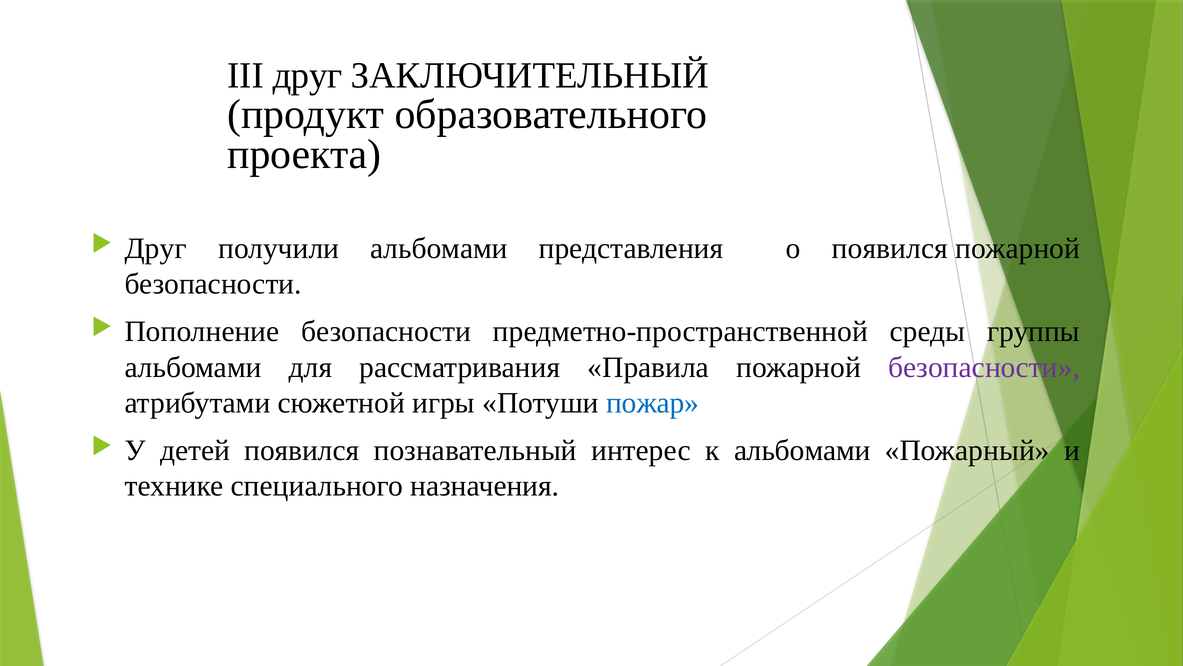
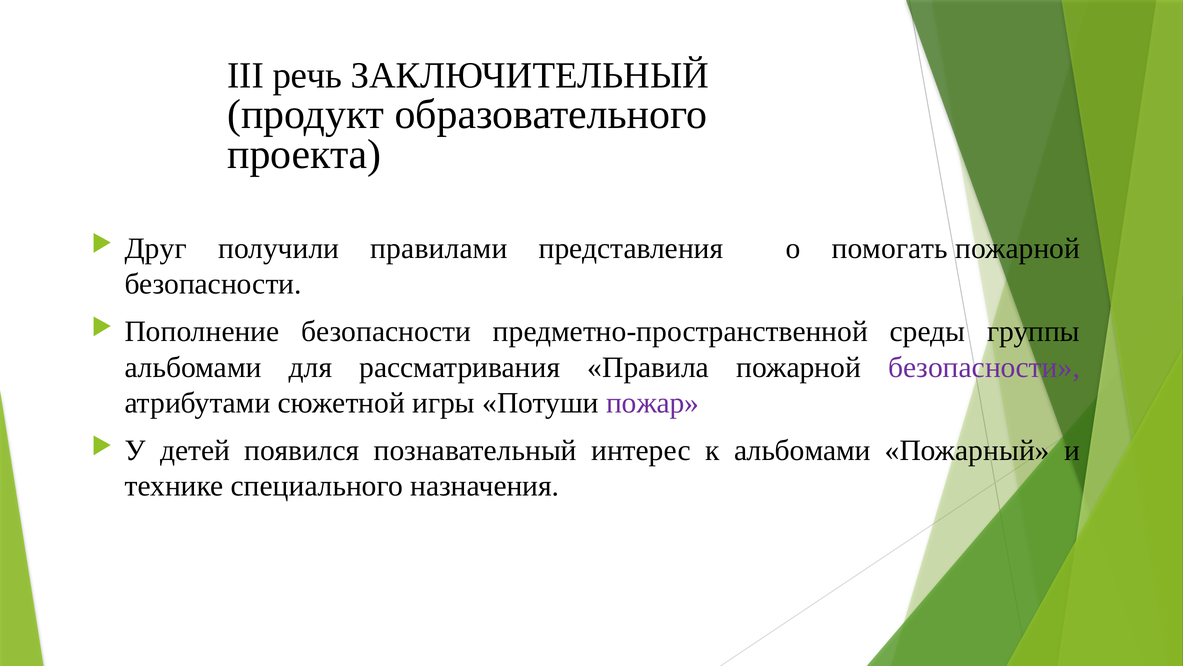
III друг: друг -> речь
получили альбомами: альбомами -> правилами
о появился: появился -> помогать
пожар colour: blue -> purple
